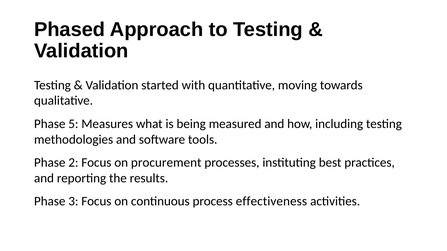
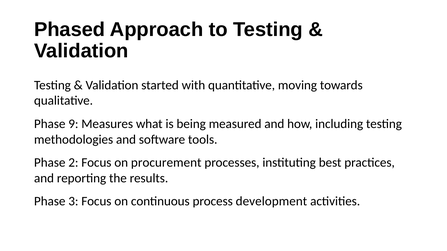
5: 5 -> 9
effectiveness: effectiveness -> development
